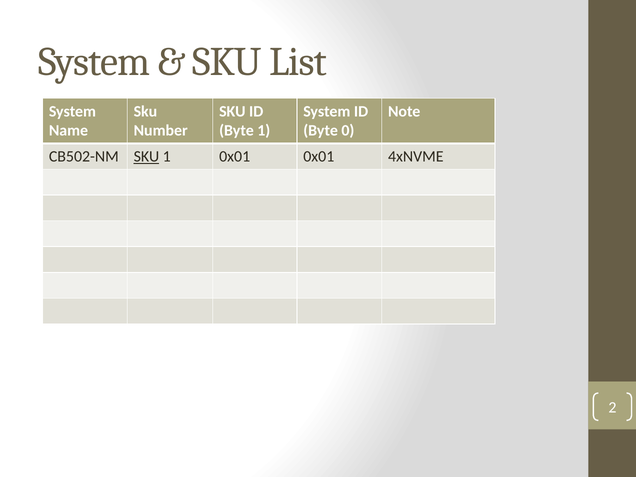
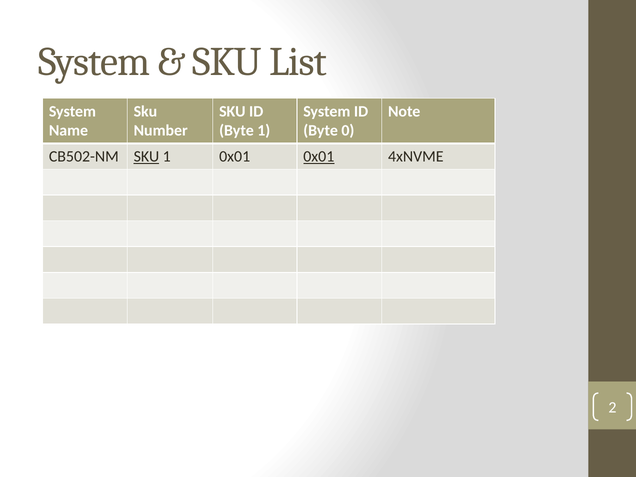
0x01 at (319, 157) underline: none -> present
